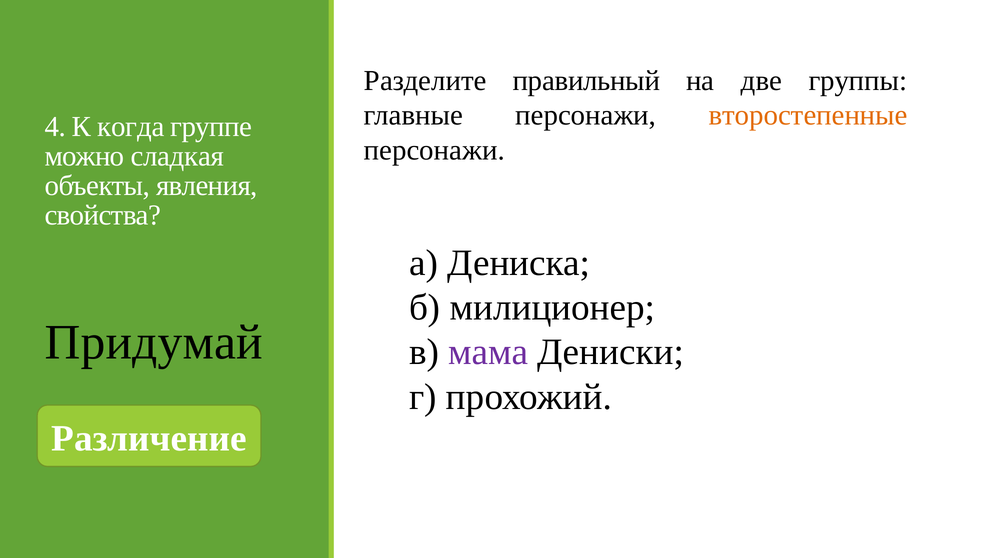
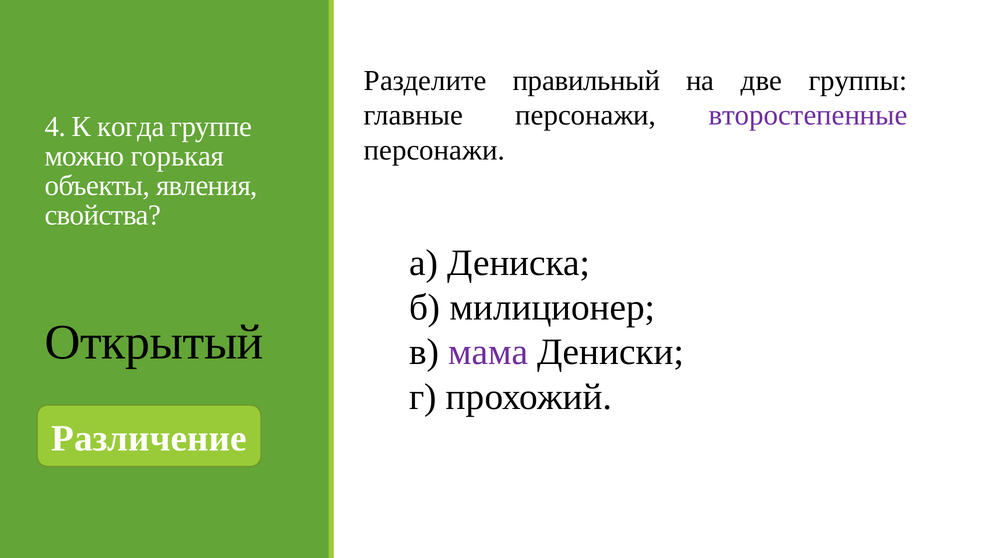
второстепенные colour: orange -> purple
сладкая: сладкая -> горькая
Придумай: Придумай -> Открытый
